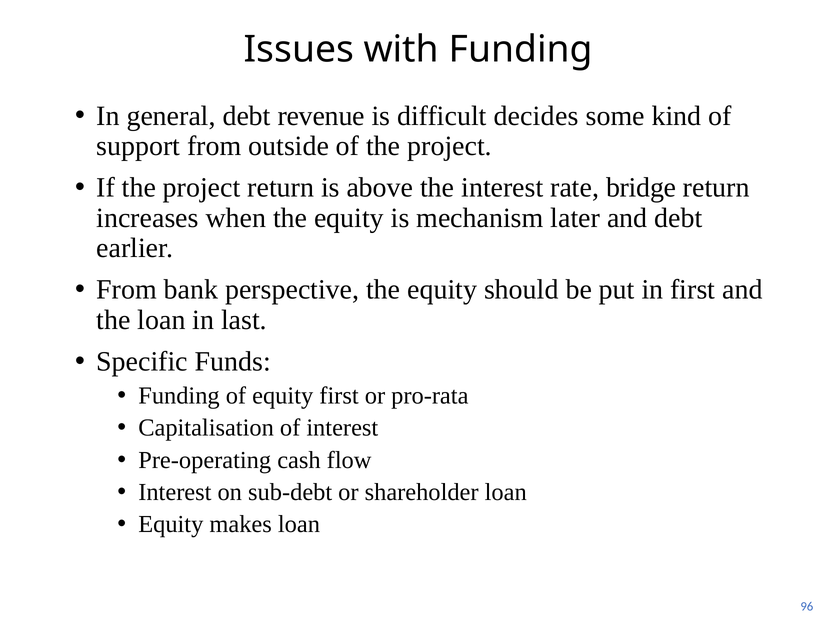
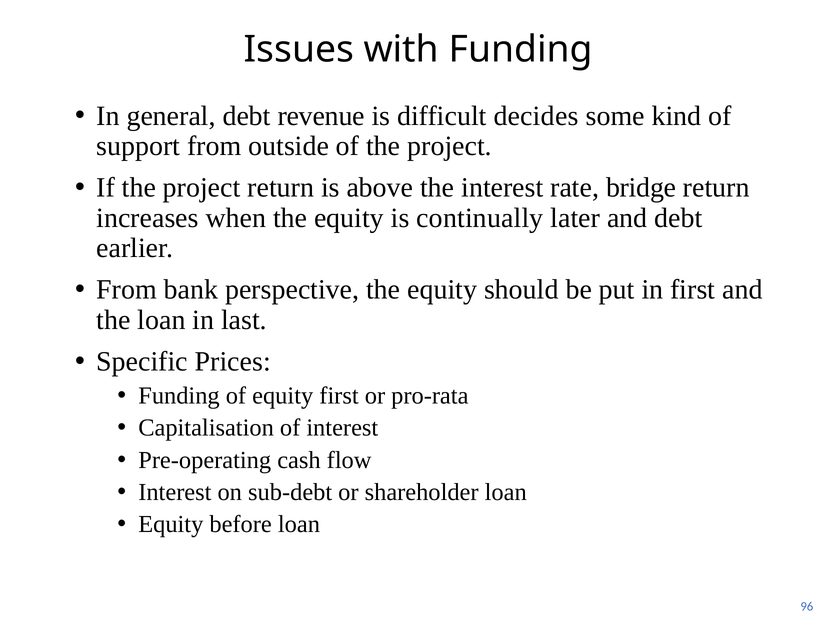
mechanism: mechanism -> continually
Funds: Funds -> Prices
makes: makes -> before
